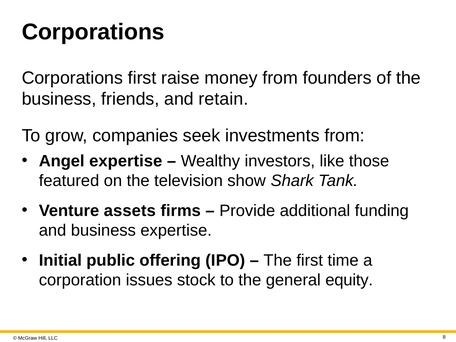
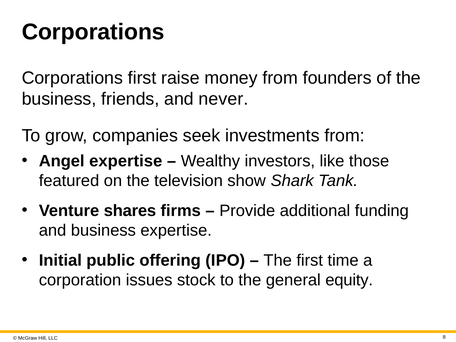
retain: retain -> never
assets: assets -> shares
